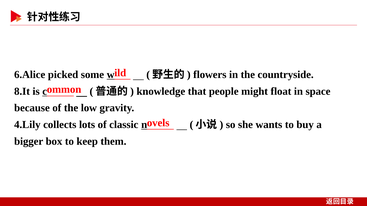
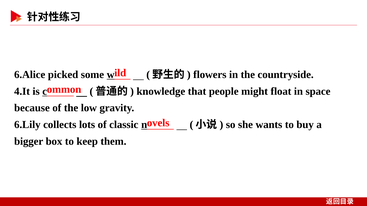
8.It: 8.It -> 4.It
4.Lily: 4.Lily -> 6.Lily
